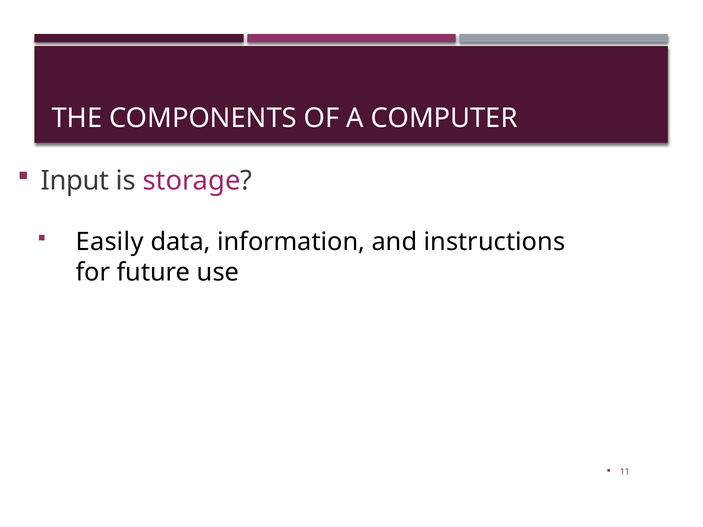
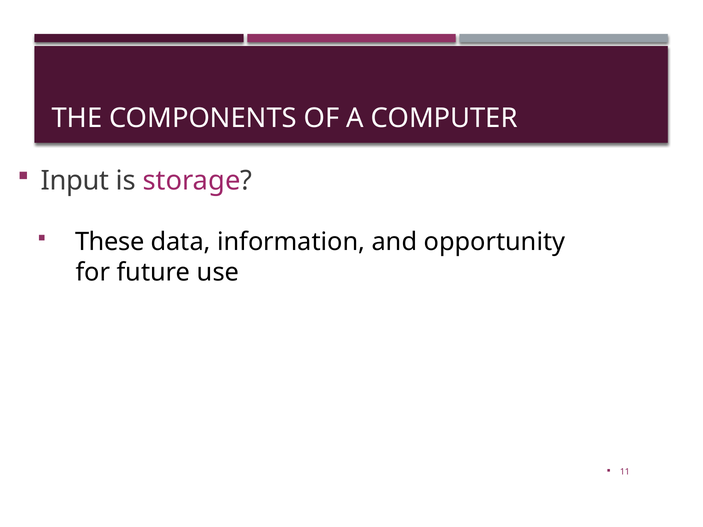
Easily: Easily -> These
instructions: instructions -> opportunity
